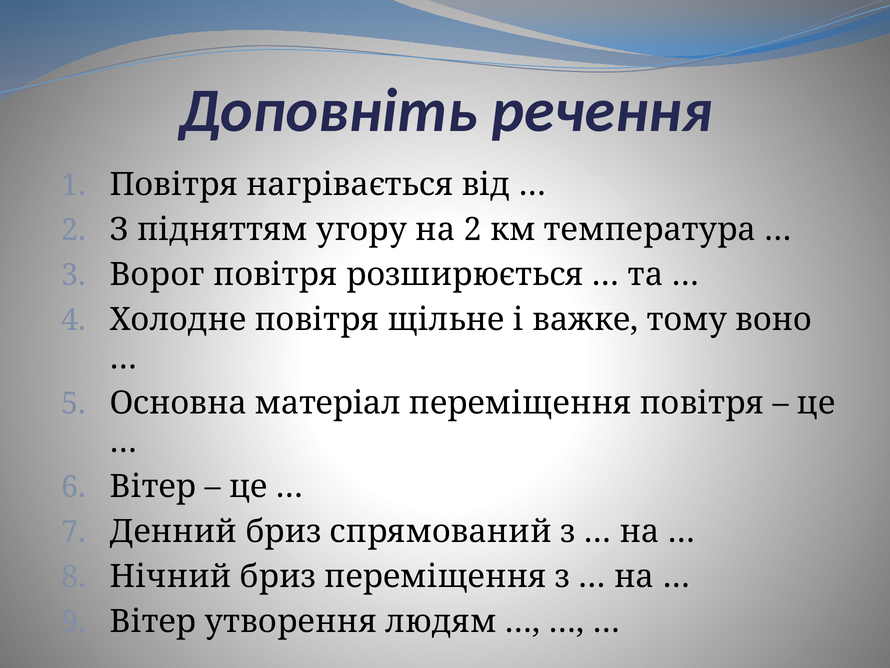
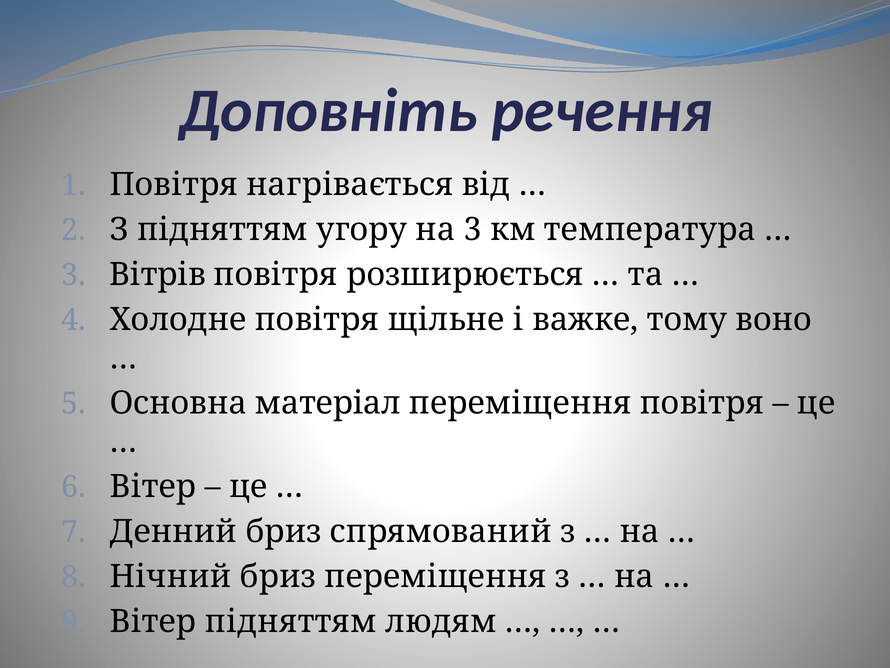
на 2: 2 -> 3
Ворог: Ворог -> Вітрів
Вітер утворення: утворення -> підняттям
